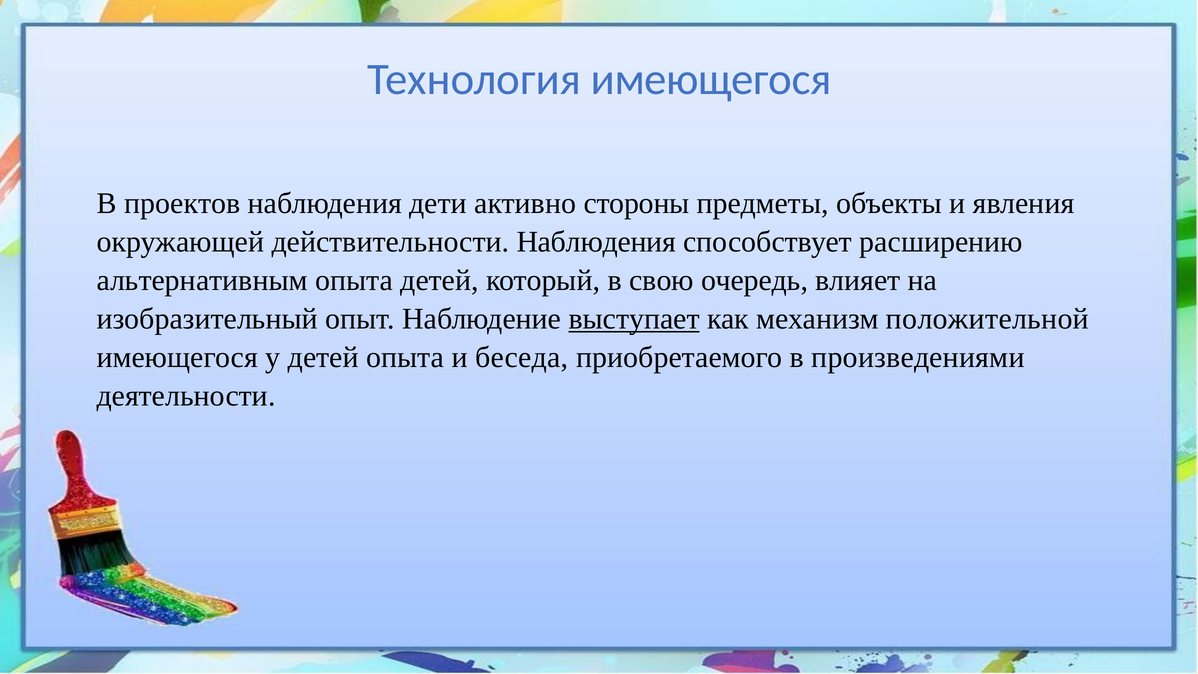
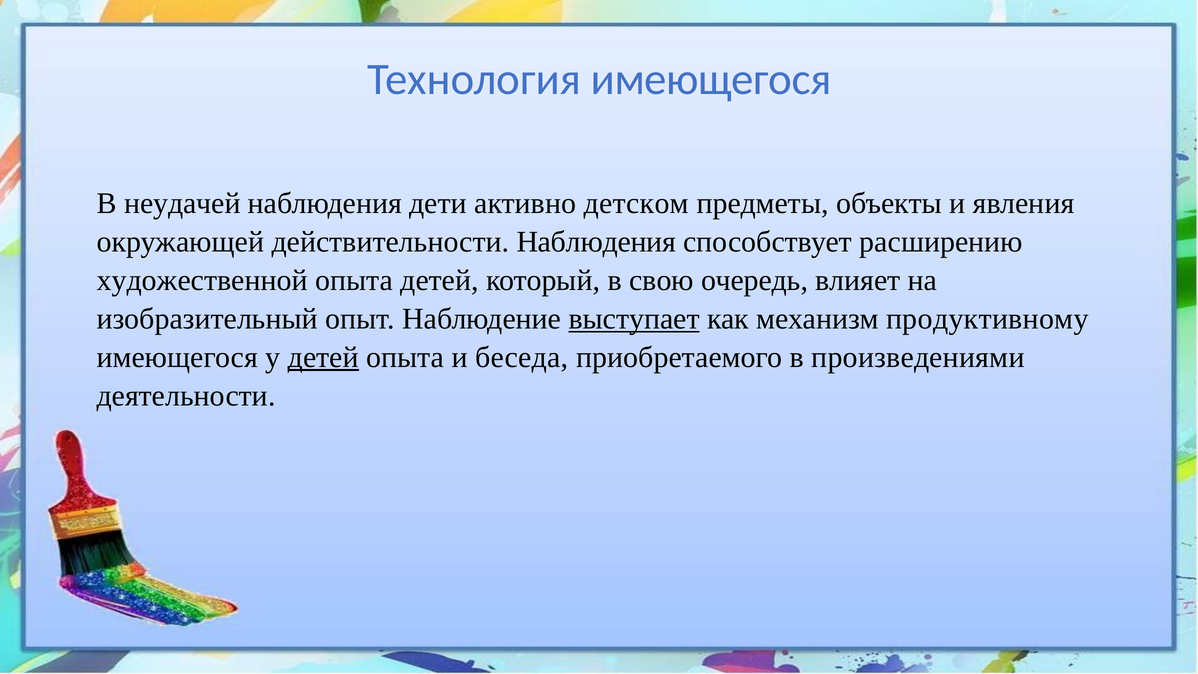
проектов: проектов -> неудачей
стороны: стороны -> детском
альтернативным: альтернативным -> художественной
положительной: положительной -> продуктивному
детей at (323, 357) underline: none -> present
